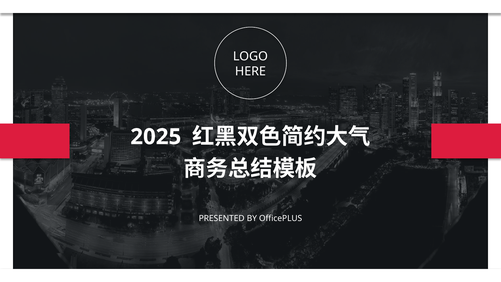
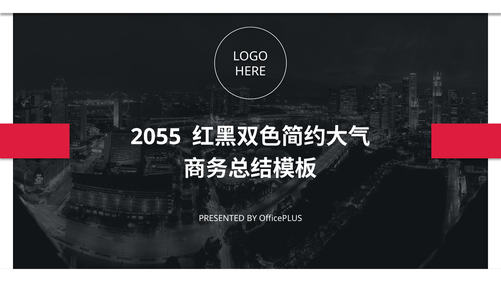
2025: 2025 -> 2055
